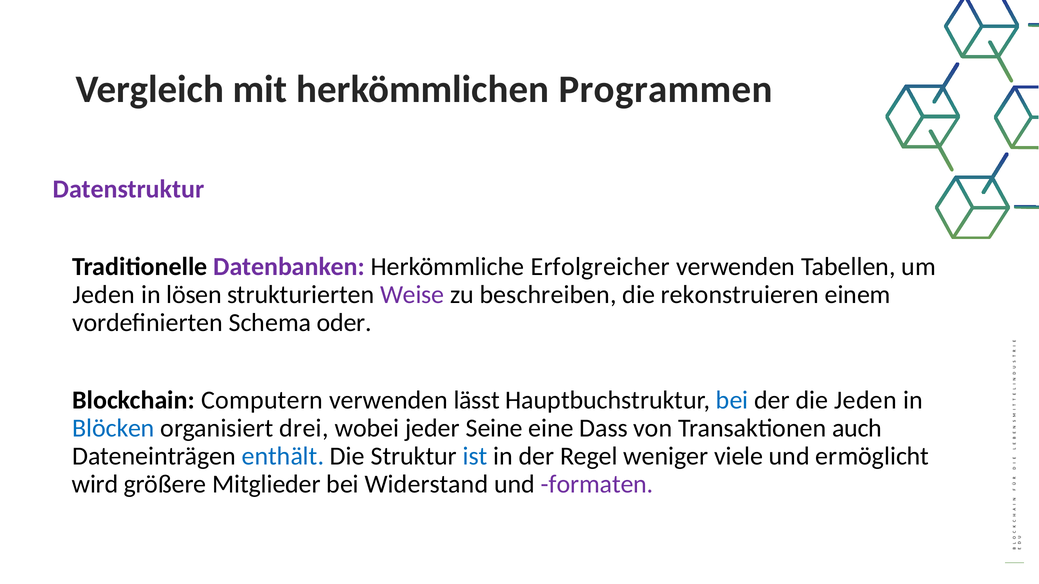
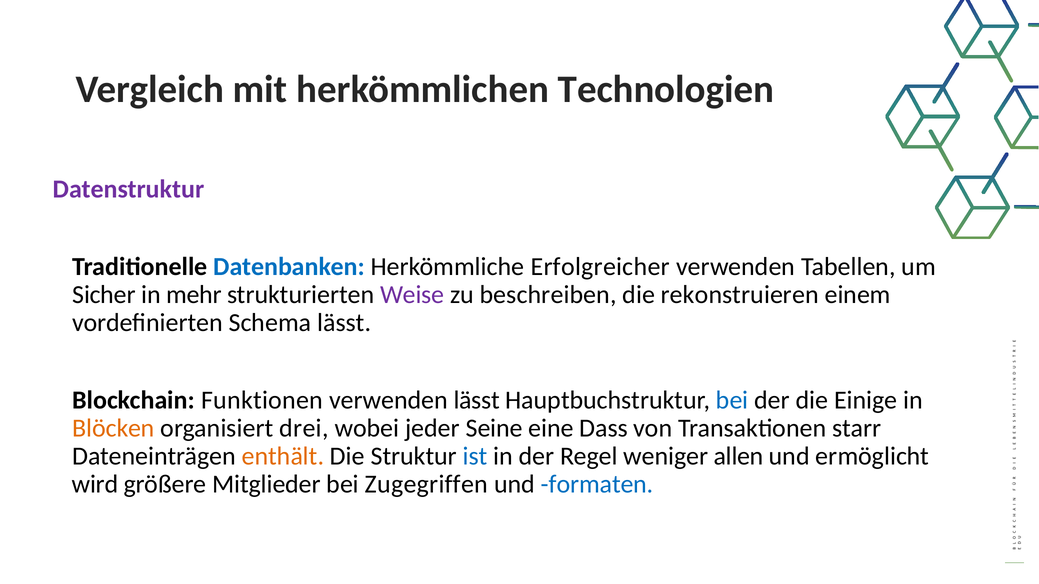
Programmen: Programmen -> Technologien
Datenbanken colour: purple -> blue
Jeden at (104, 295): Jeden -> Sicher
lösen: lösen -> mehr
Schema oder: oder -> lässt
Computern: Computern -> Funktionen
die Jeden: Jeden -> Einige
Blöcken colour: blue -> orange
auch: auch -> starr
enthält colour: blue -> orange
viele: viele -> allen
Widerstand: Widerstand -> Zugegriffen
formaten colour: purple -> blue
